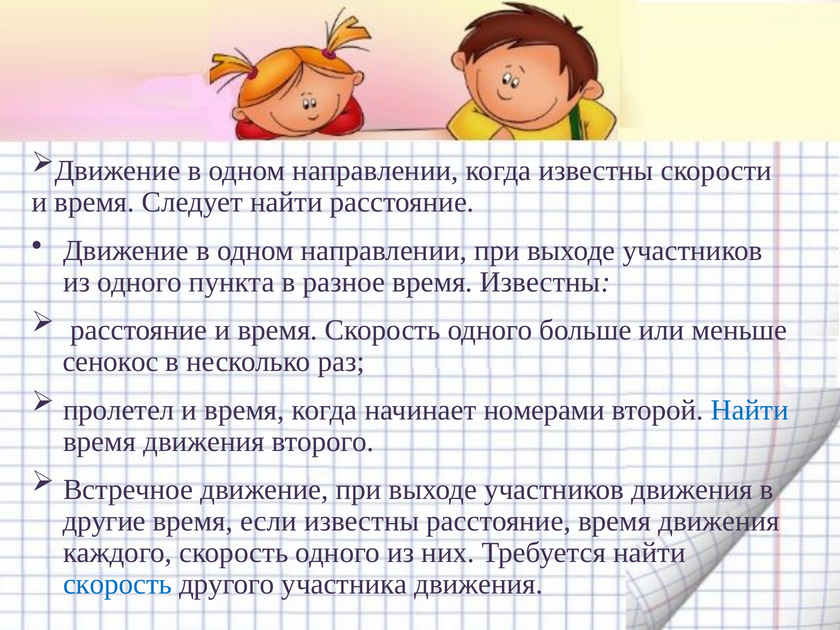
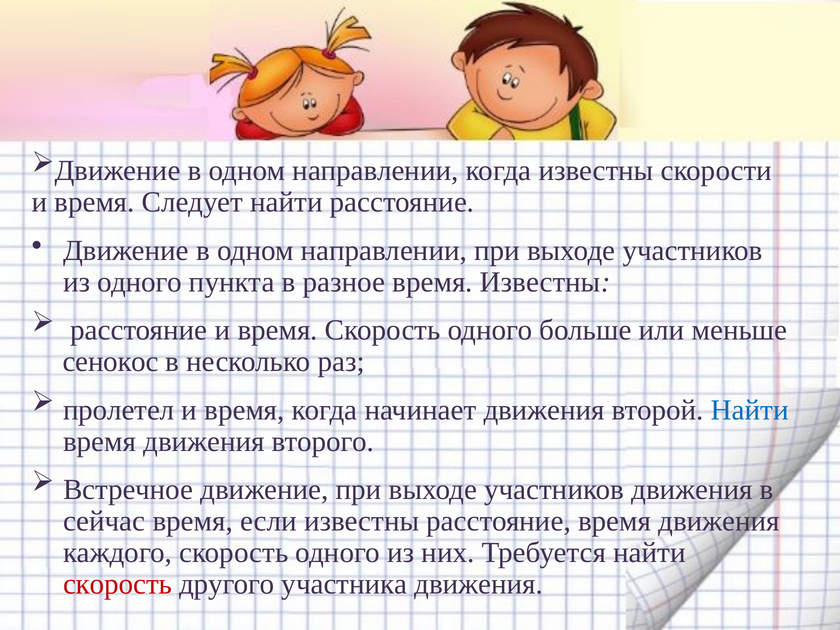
начинает номерами: номерами -> движения
другие: другие -> сейчас
скорость at (118, 584) colour: blue -> red
